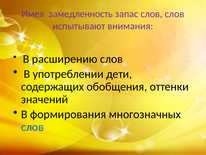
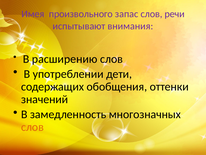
замедленность: замедленность -> произвольного
слов слов: слов -> речи
формирования: формирования -> замедленность
слов at (32, 127) colour: blue -> orange
